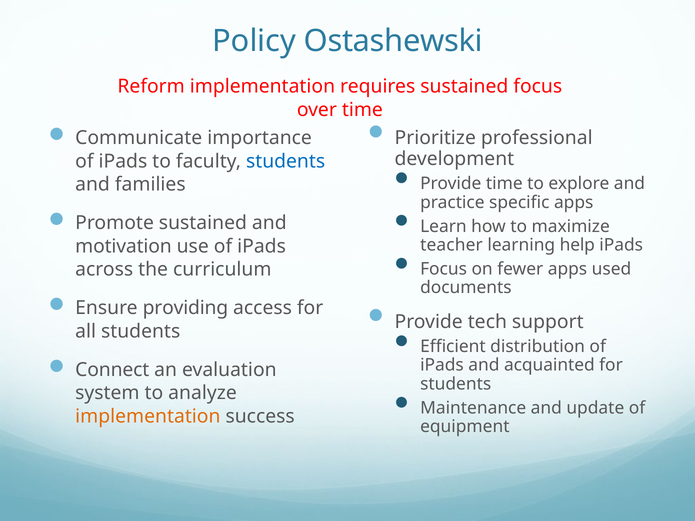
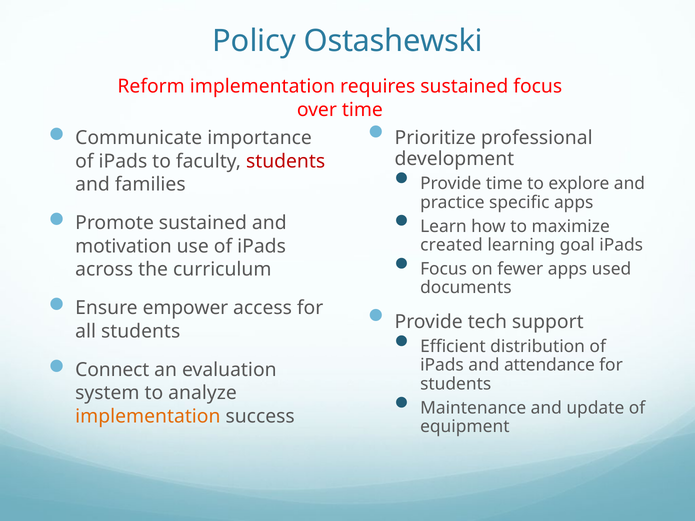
students at (286, 161) colour: blue -> red
teacher: teacher -> created
help: help -> goal
providing: providing -> empower
acquainted: acquainted -> attendance
